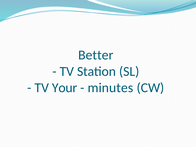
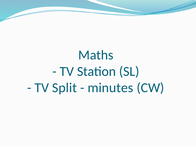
Better: Better -> Maths
Your: Your -> Split
